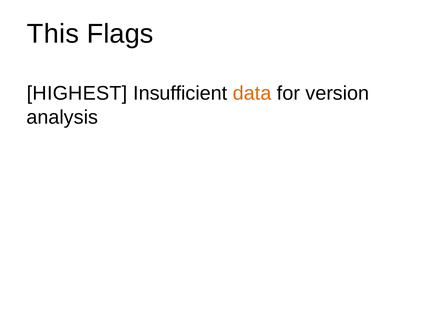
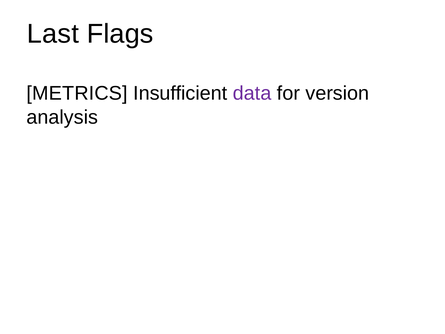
This: This -> Last
HIGHEST: HIGHEST -> METRICS
data colour: orange -> purple
